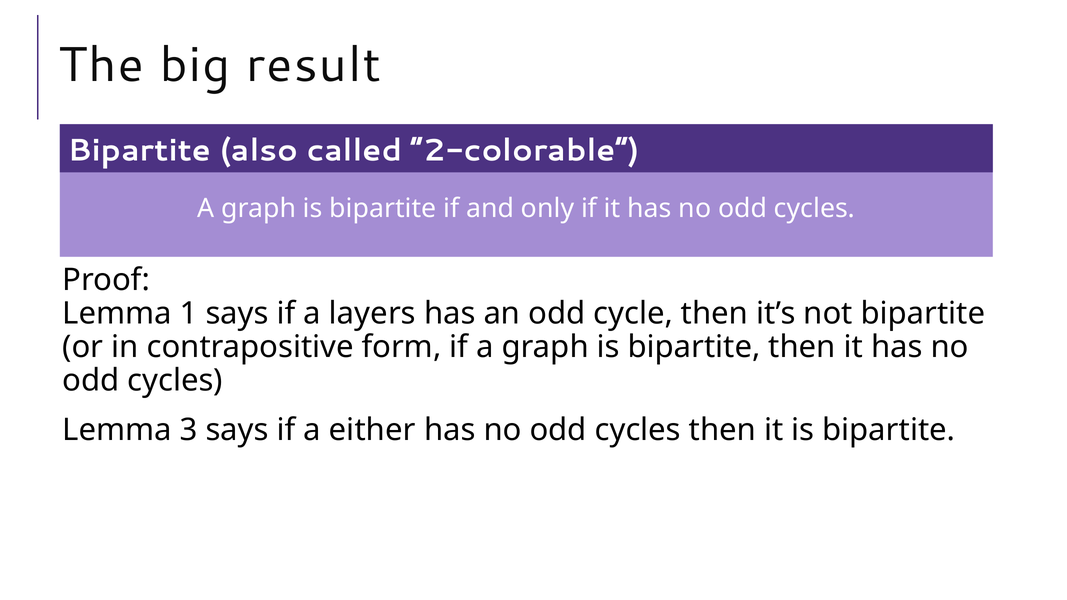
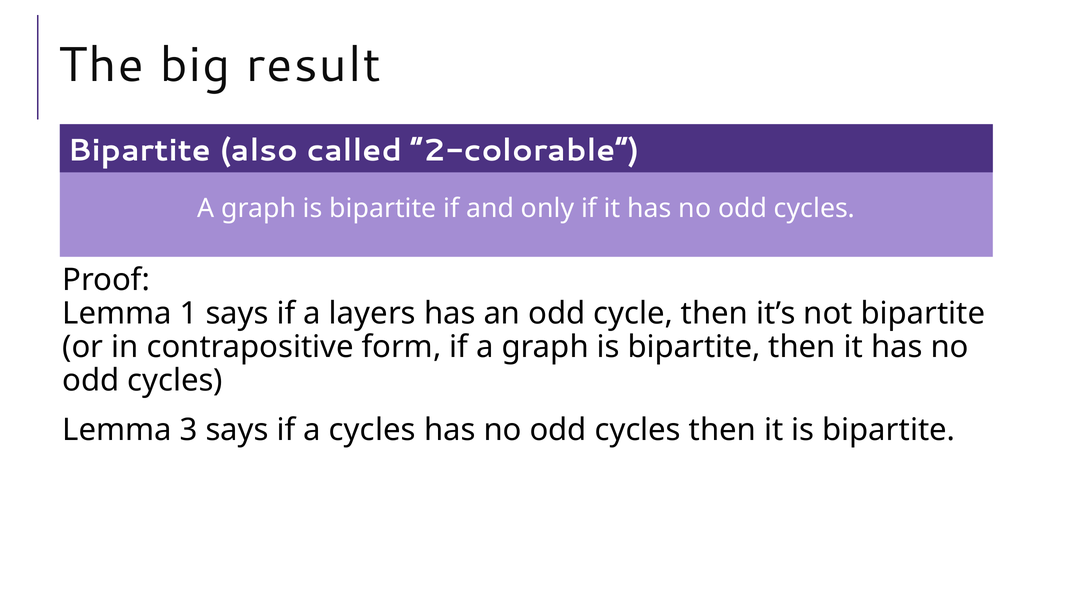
a either: either -> cycles
